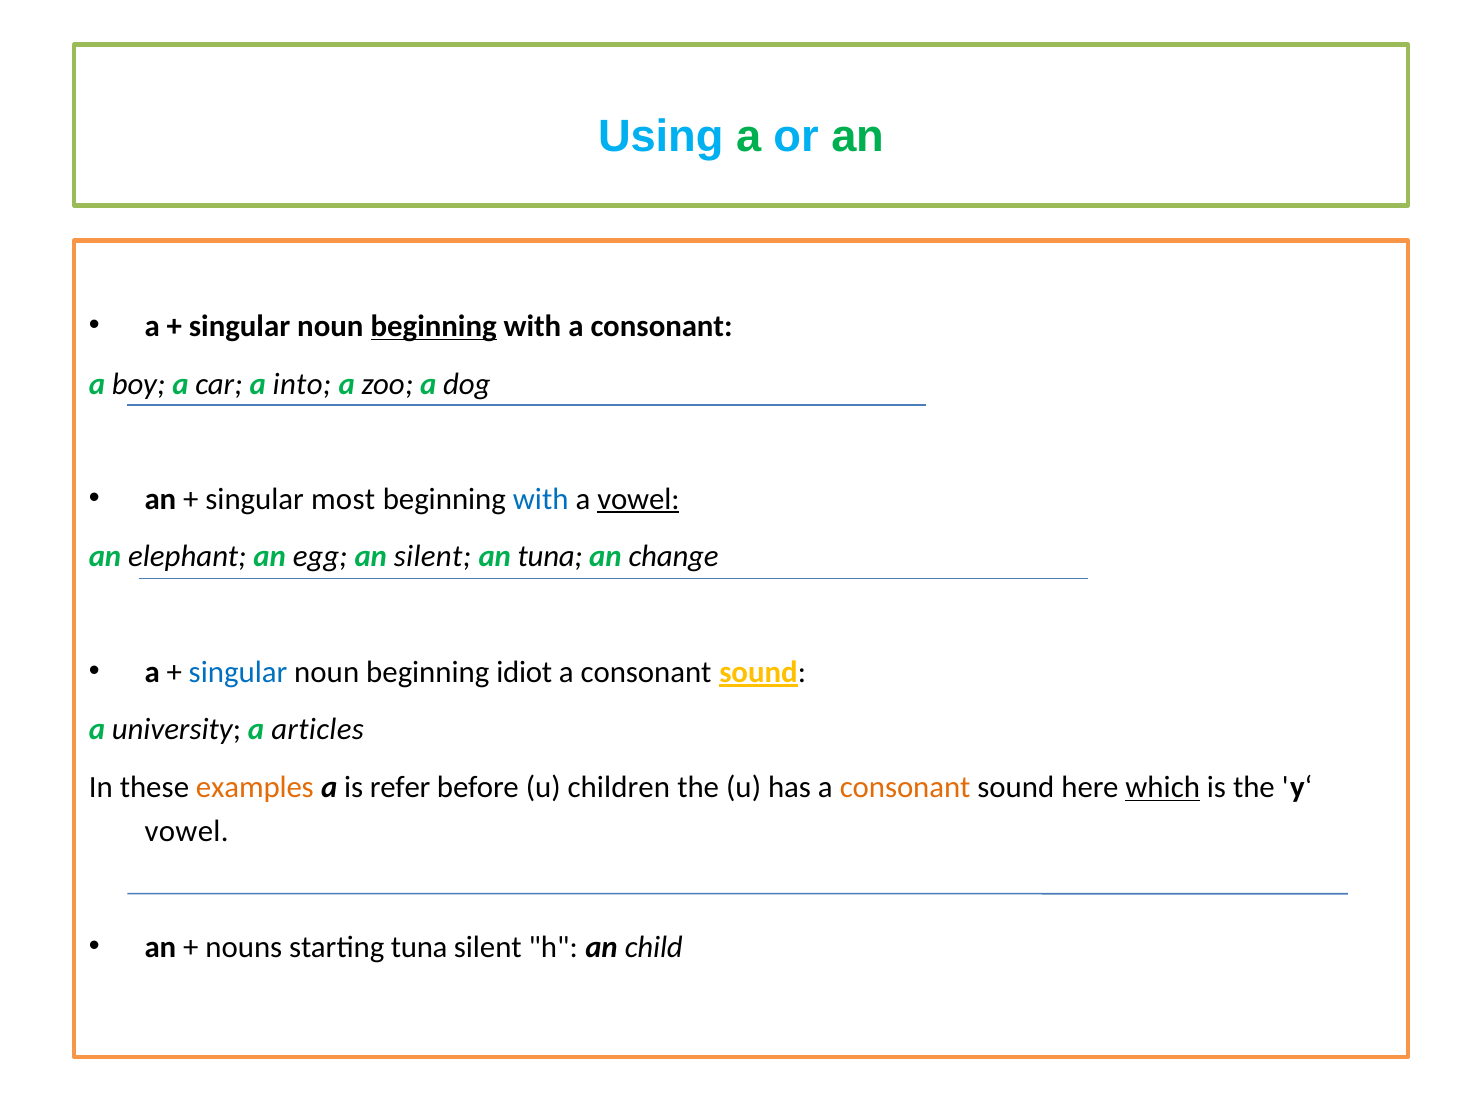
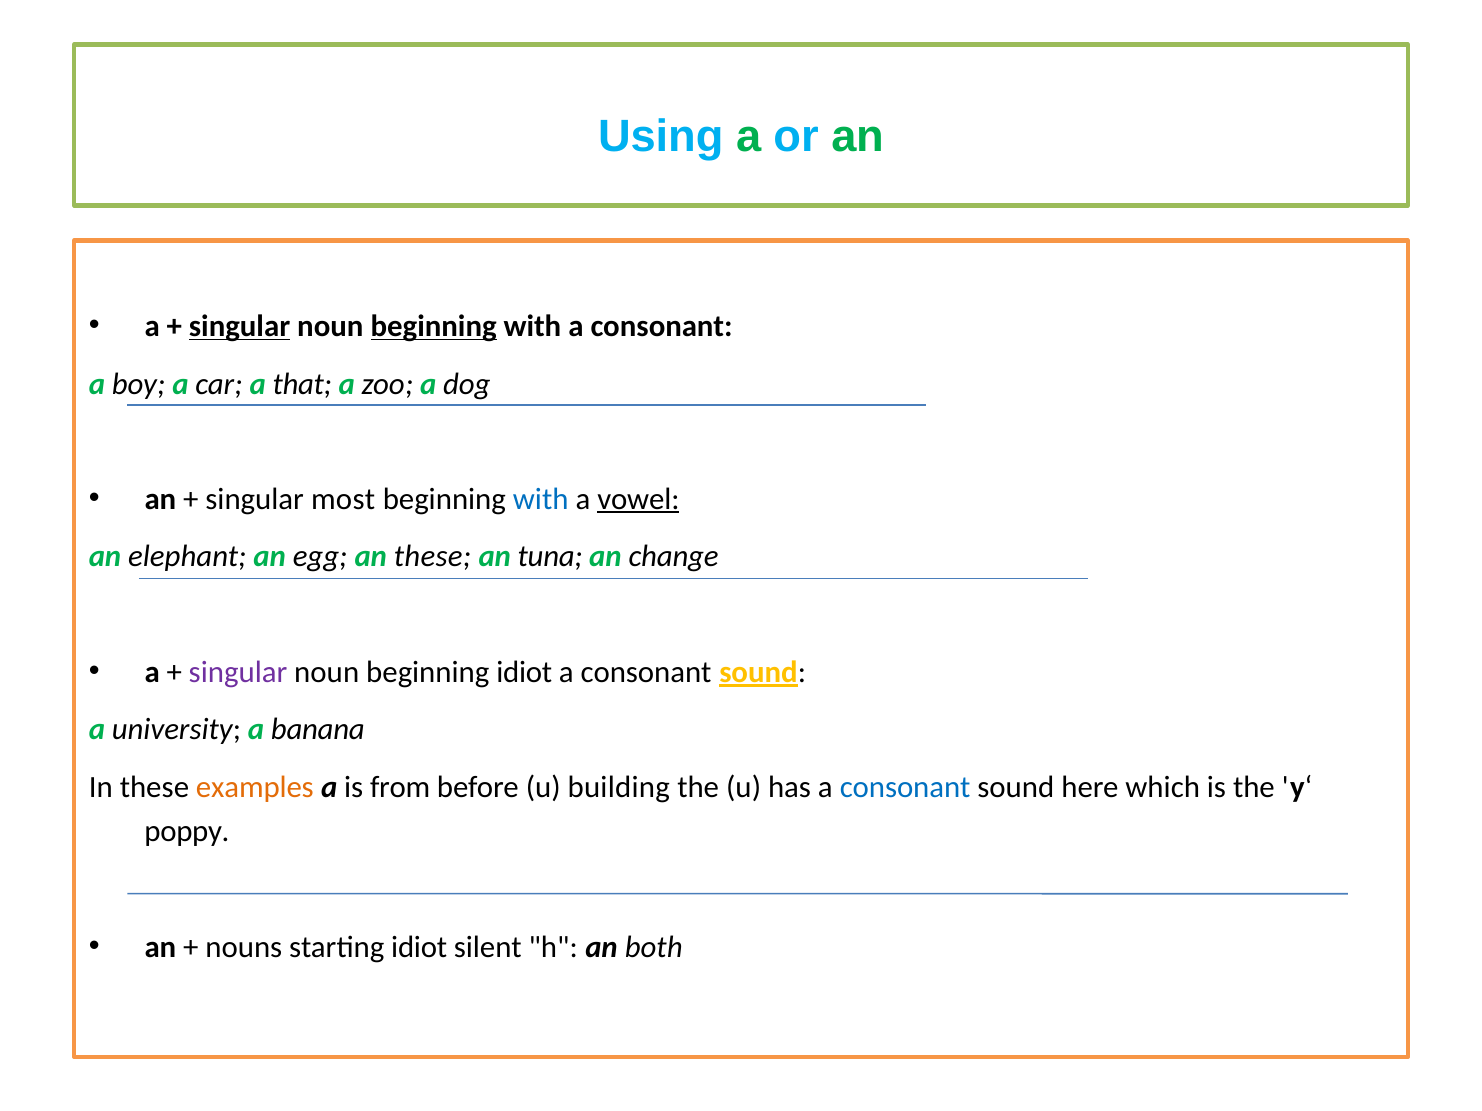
singular at (240, 326) underline: none -> present
into: into -> that
an silent: silent -> these
singular at (238, 672) colour: blue -> purple
articles: articles -> banana
refer: refer -> from
children: children -> building
consonant at (905, 788) colour: orange -> blue
which underline: present -> none
vowel at (187, 832): vowel -> poppy
starting tuna: tuna -> idiot
child: child -> both
